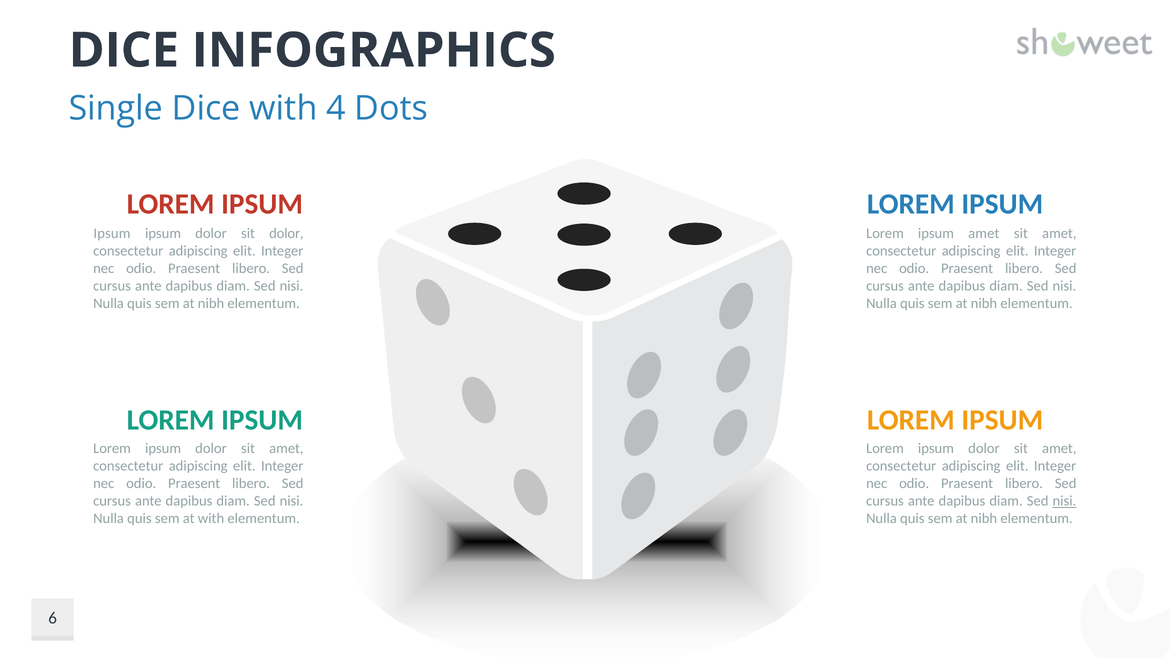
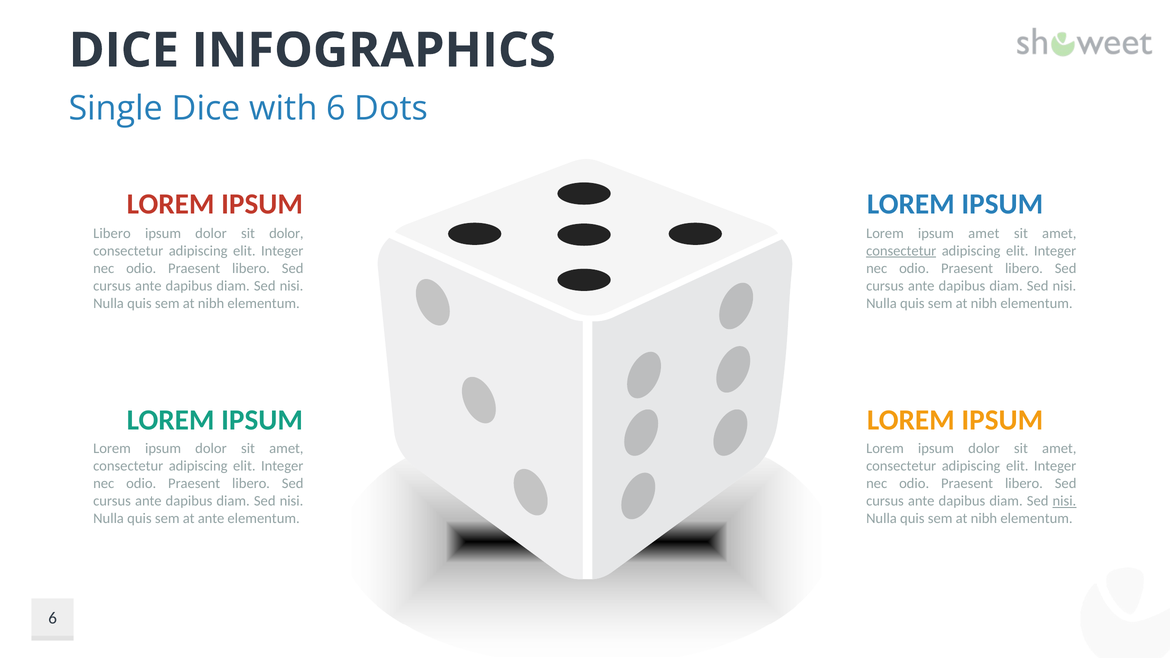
with 4: 4 -> 6
Ipsum at (112, 233): Ipsum -> Libero
consectetur at (901, 251) underline: none -> present
at with: with -> ante
